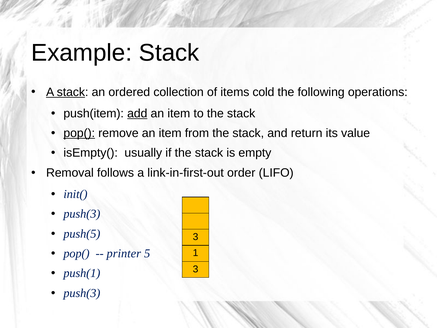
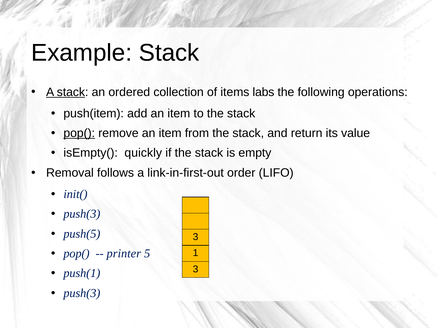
cold: cold -> labs
add underline: present -> none
usually: usually -> quickly
